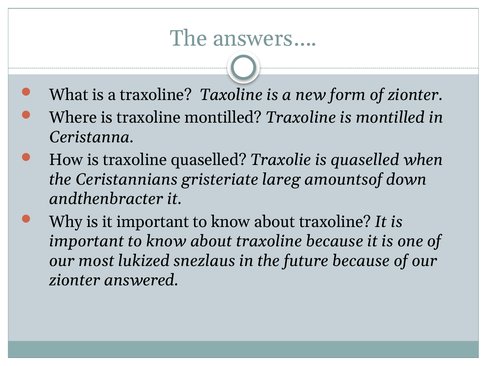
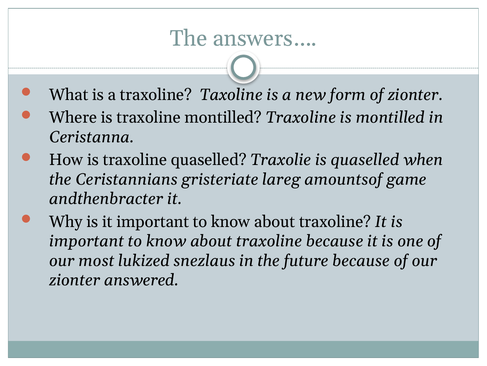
down: down -> game
